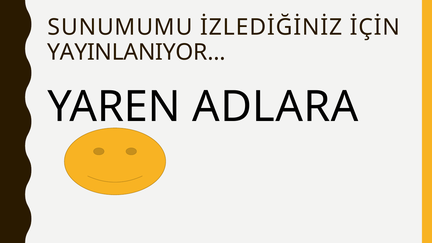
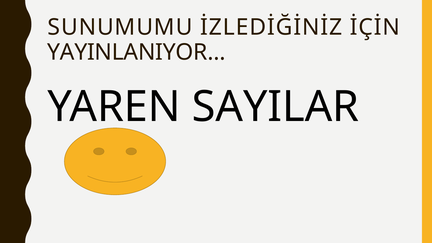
ADLARA: ADLARA -> SAYILAR
